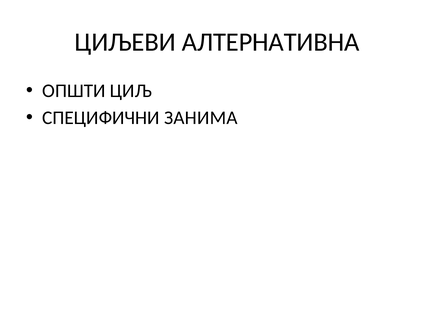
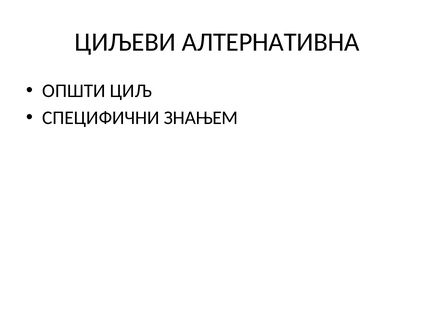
ЗАНИМА: ЗАНИМА -> ЗНАЊЕМ
